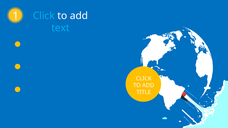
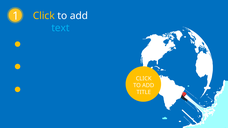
Click at (44, 16) colour: light blue -> yellow
